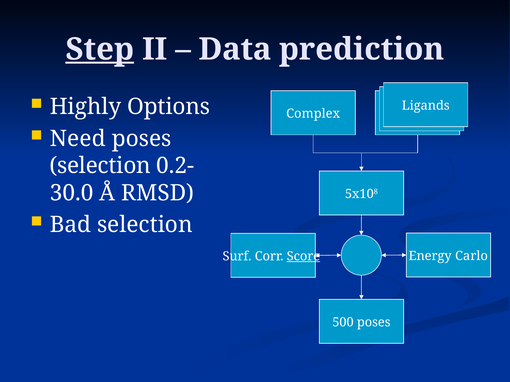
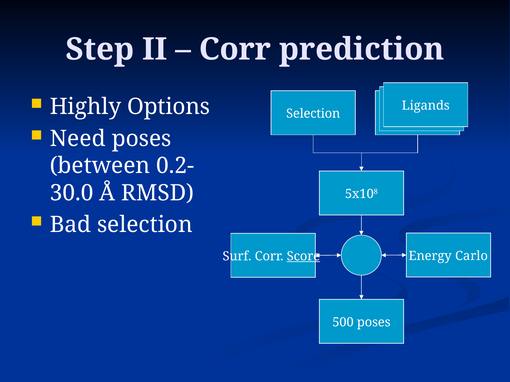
Step underline: present -> none
Data at (235, 49): Data -> Corr
Complex at (313, 114): Complex -> Selection
selection at (100, 166): selection -> between
